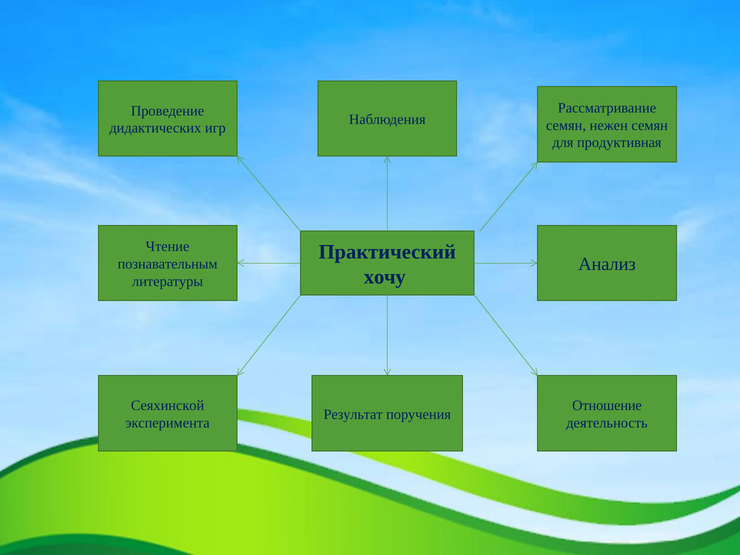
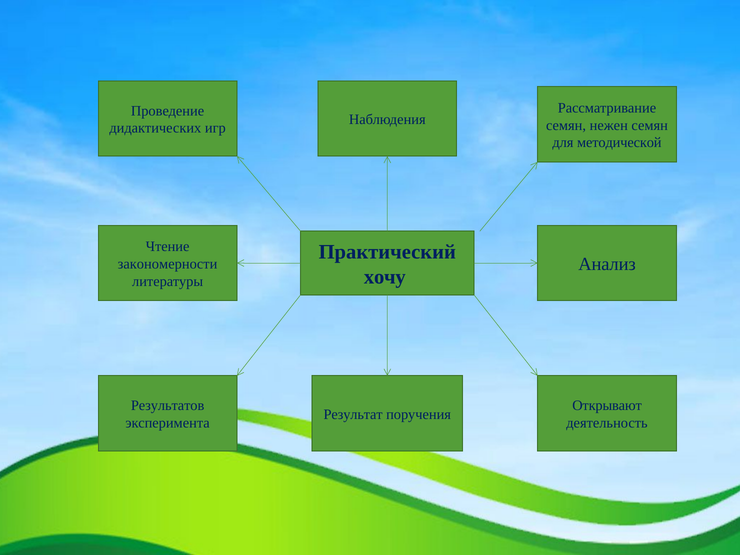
продуктивная: продуктивная -> методической
познавательным: познавательным -> закономерности
Сеяхинской: Сеяхинской -> Результатов
Отношение: Отношение -> Открывают
